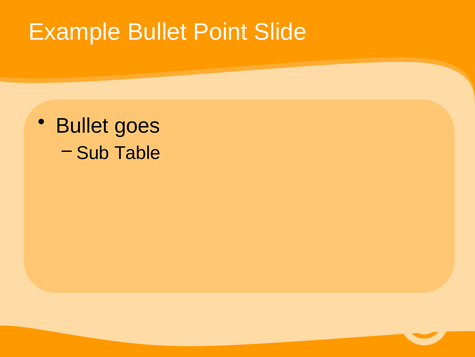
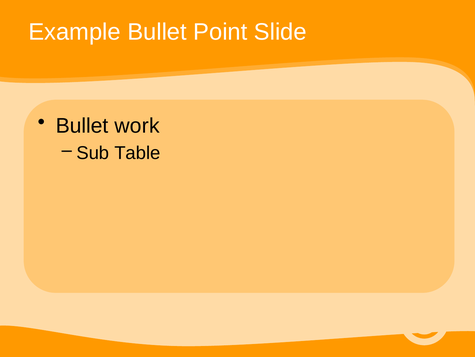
goes: goes -> work
